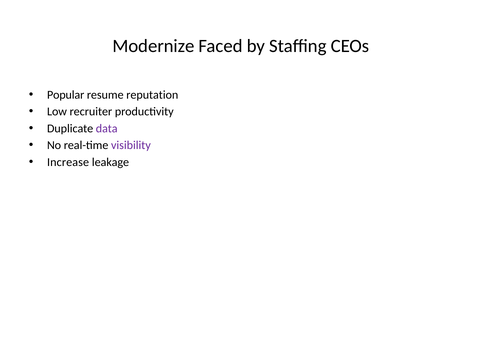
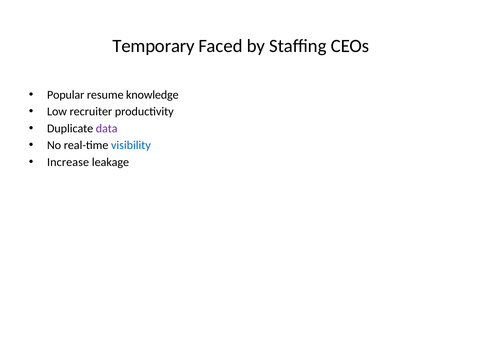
Modernize: Modernize -> Temporary
reputation: reputation -> knowledge
visibility colour: purple -> blue
